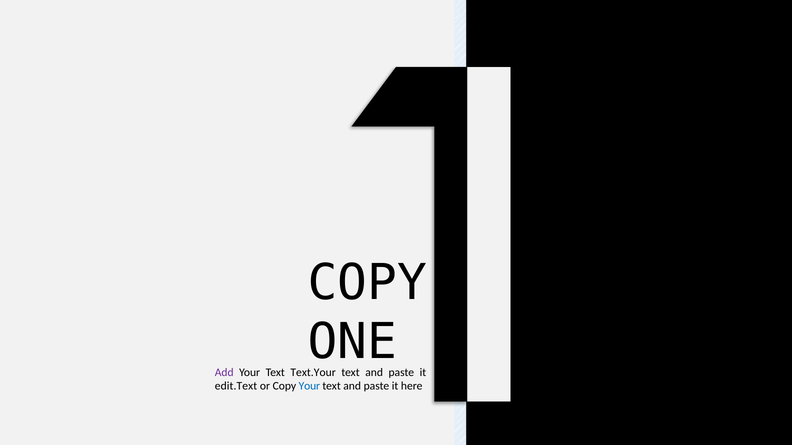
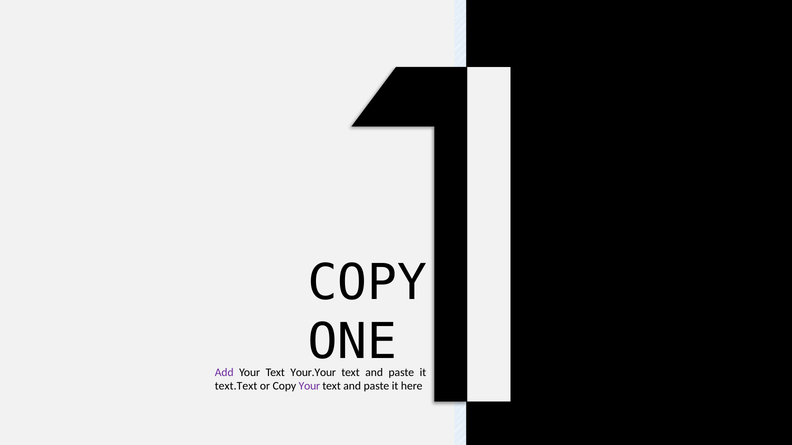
Text.Your: Text.Your -> Your.Your
edit.Text: edit.Text -> text.Text
Your at (309, 387) colour: blue -> purple
